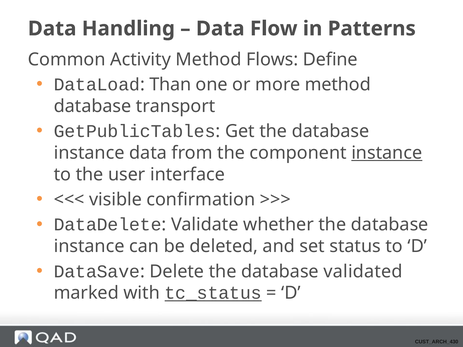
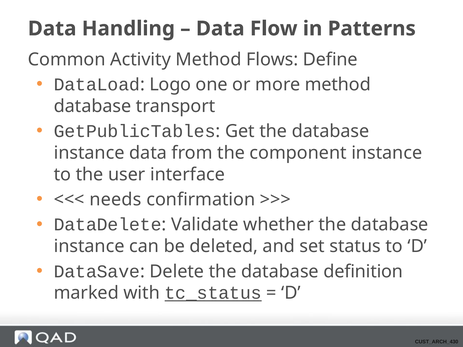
Than: Than -> Logo
instance at (387, 153) underline: present -> none
visible: visible -> needs
validated: validated -> definition
